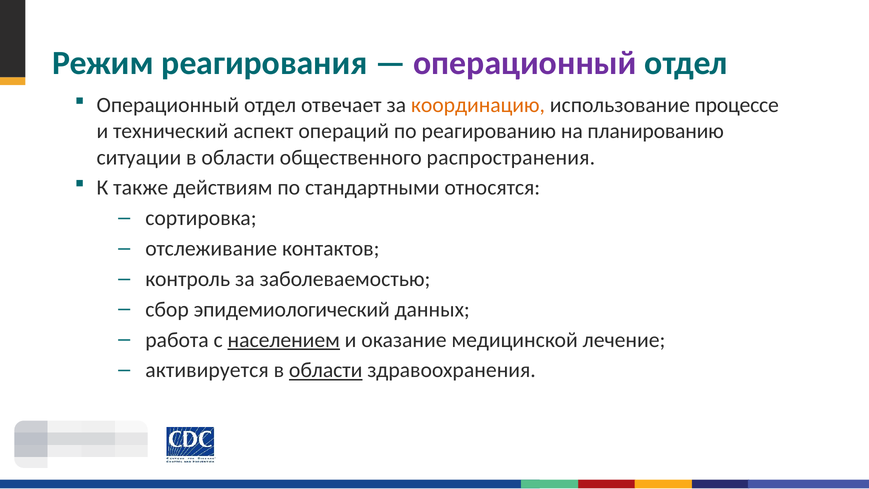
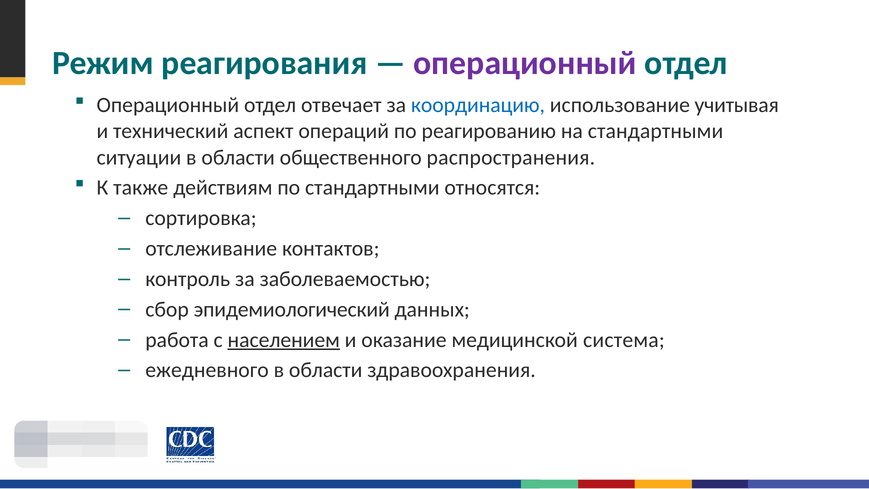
координацию colour: orange -> blue
процессе: процессе -> учитывая
на планированию: планированию -> стандартными
лечение: лечение -> система
активируется: активируется -> ежедневного
области at (326, 370) underline: present -> none
